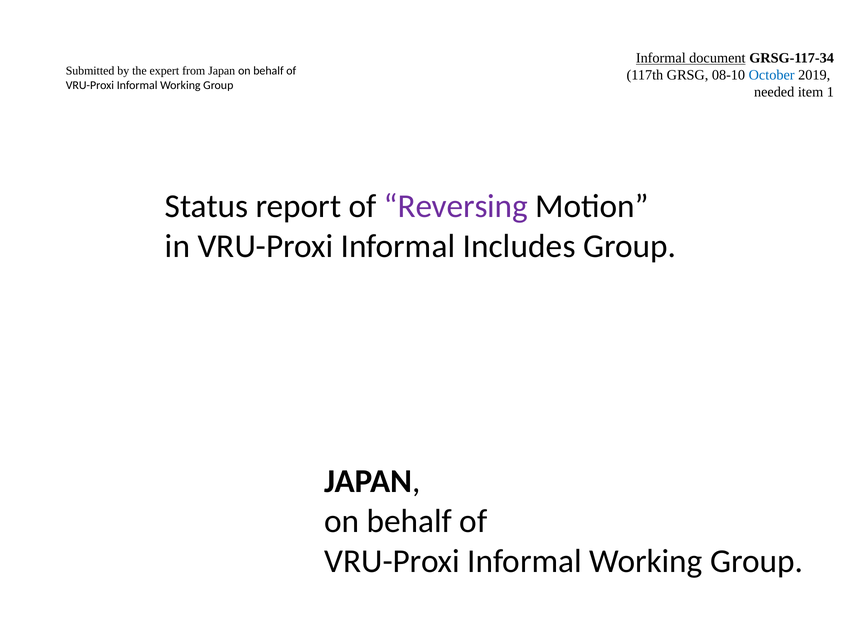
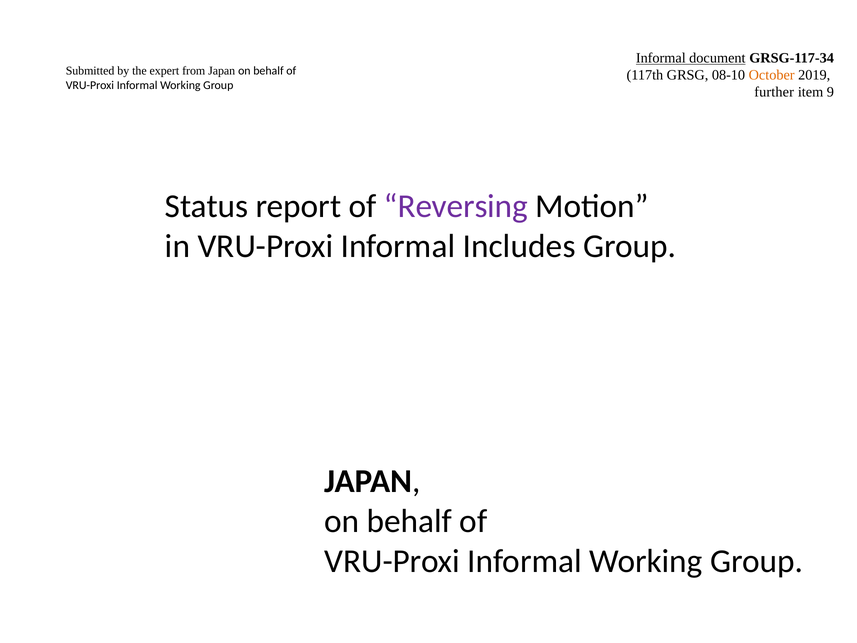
October colour: blue -> orange
needed: needed -> further
1: 1 -> 9
